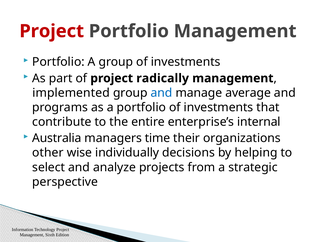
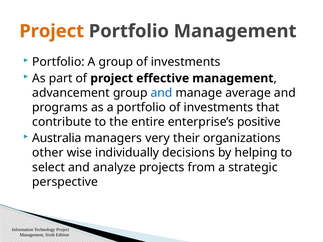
Project at (52, 31) colour: red -> orange
radically: radically -> effective
implemented: implemented -> advancement
internal: internal -> positive
time: time -> very
